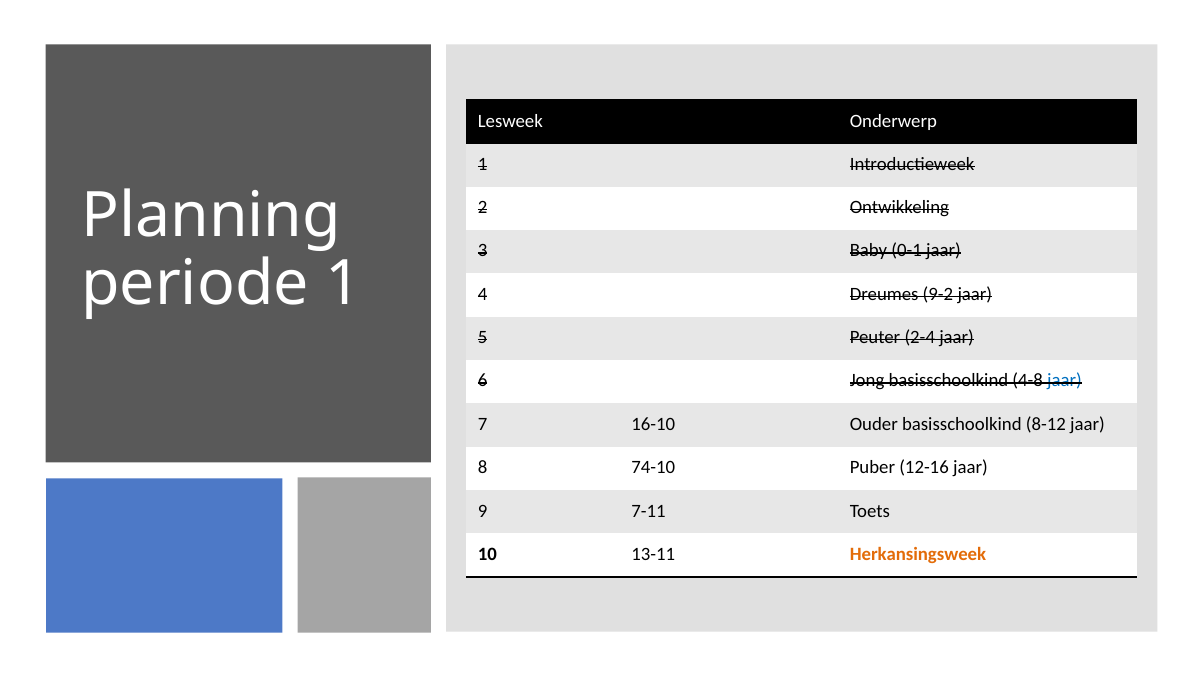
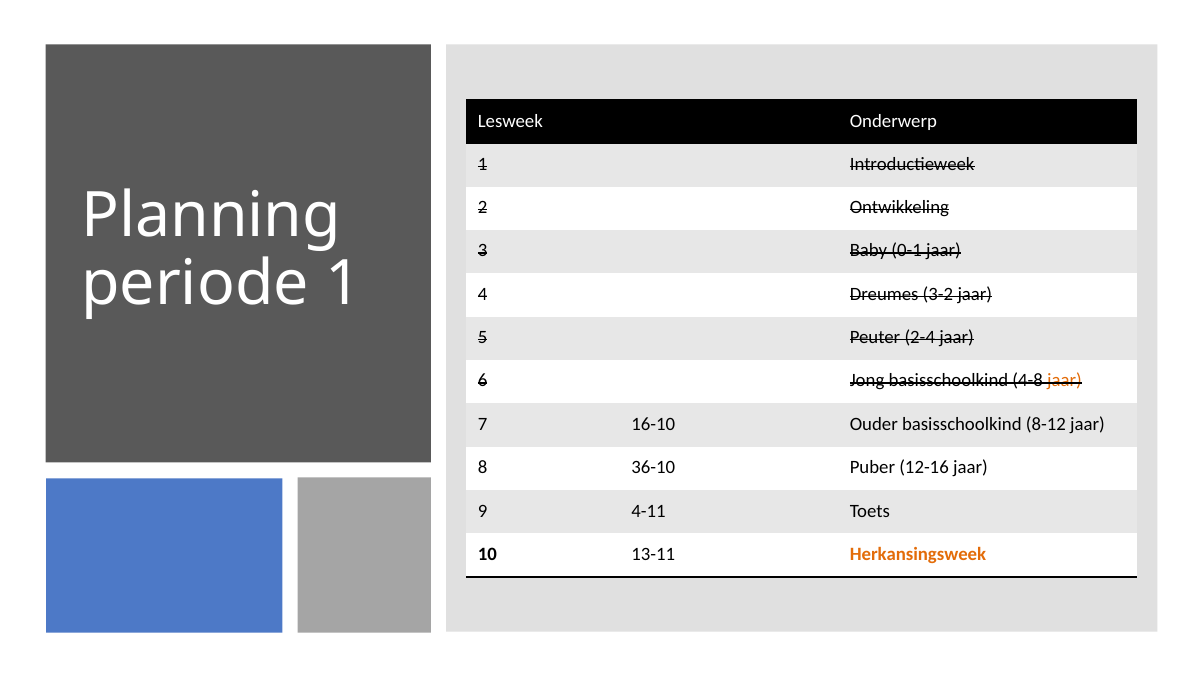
9-2: 9-2 -> 3-2
jaar at (1064, 381) colour: blue -> orange
74-10: 74-10 -> 36-10
7-11: 7-11 -> 4-11
